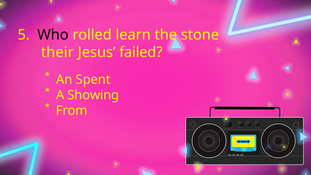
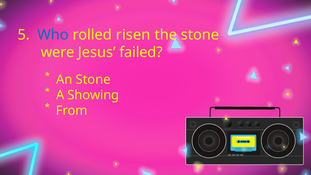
Who colour: black -> blue
learn: learn -> risen
their: their -> were
An Spent: Spent -> Stone
